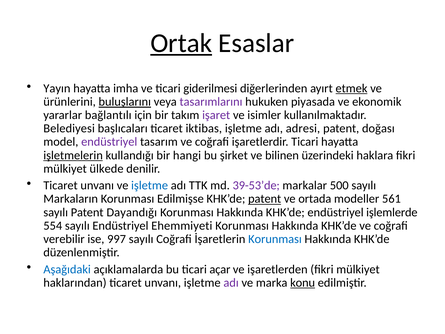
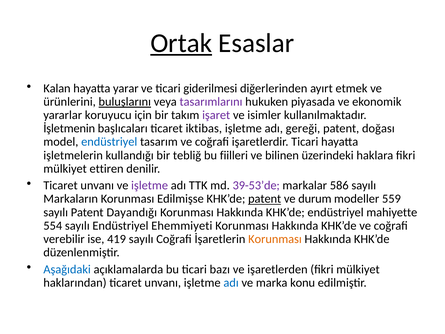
Yayın: Yayın -> Kalan
imha: imha -> yarar
etmek underline: present -> none
bağlantılı: bağlantılı -> koruyucu
Belediyesi: Belediyesi -> İşletmenin
adresi: adresi -> gereği
endüstriyel at (109, 142) colour: purple -> blue
işletmelerin underline: present -> none
hangi: hangi -> tebliğ
şirket: şirket -> fiilleri
ülkede: ülkede -> ettiren
işletme at (150, 185) colour: blue -> purple
500: 500 -> 586
ortada: ortada -> durum
561: 561 -> 559
işlemlerde: işlemlerde -> mahiyette
997: 997 -> 419
Korunması at (275, 239) colour: blue -> orange
açar: açar -> bazı
adı at (231, 282) colour: purple -> blue
konu underline: present -> none
